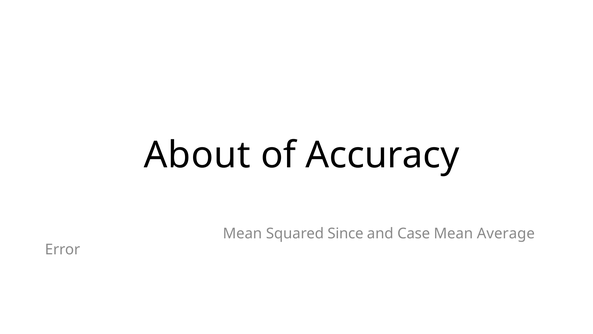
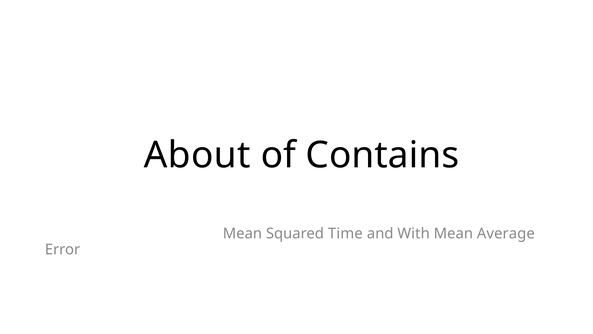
Accuracy: Accuracy -> Contains
Since: Since -> Time
Case: Case -> With
